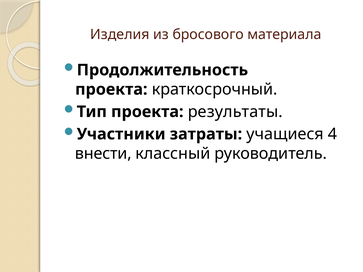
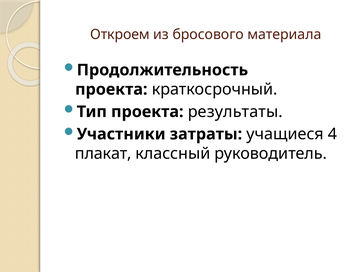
Изделия: Изделия -> Откроем
внести: внести -> плакат
